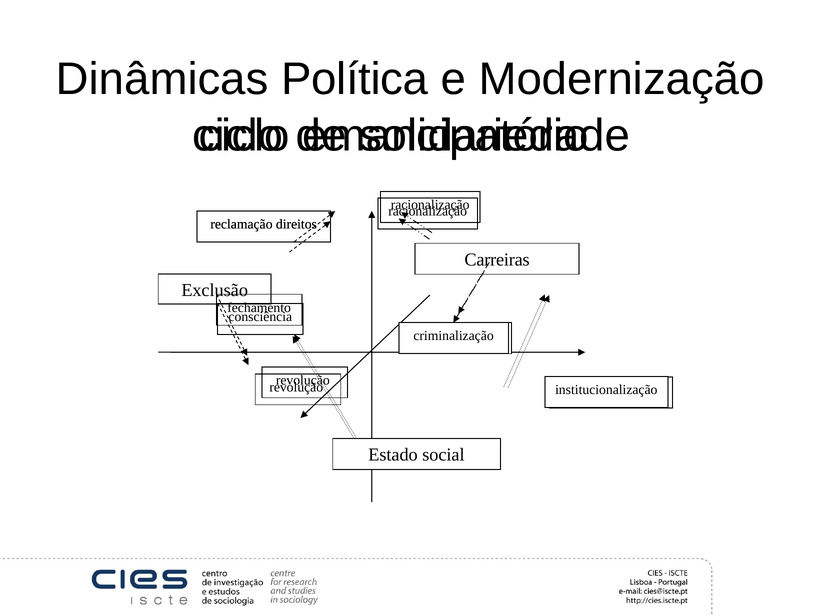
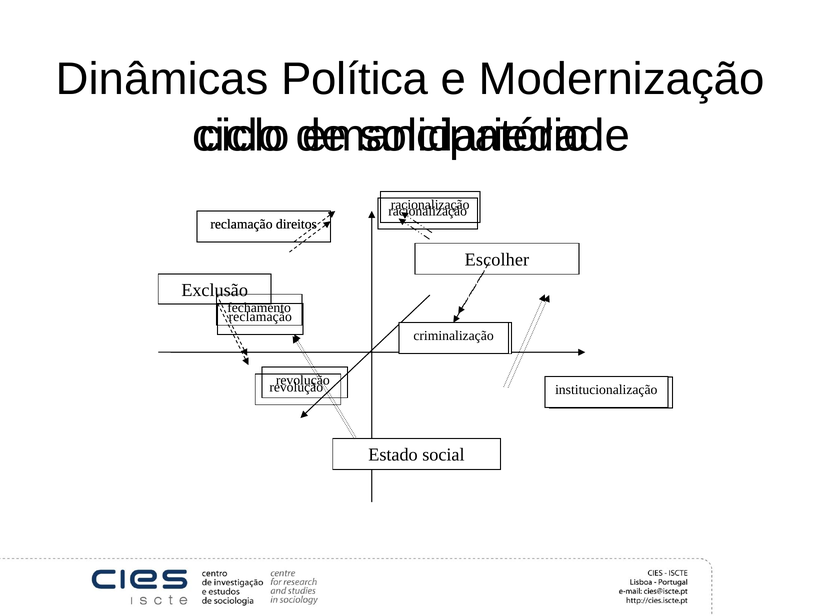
Carreiras: Carreiras -> Escolher
consciência at (260, 317): consciência -> reclamação
